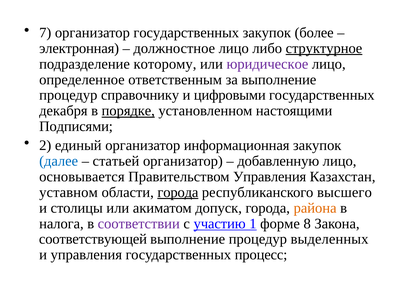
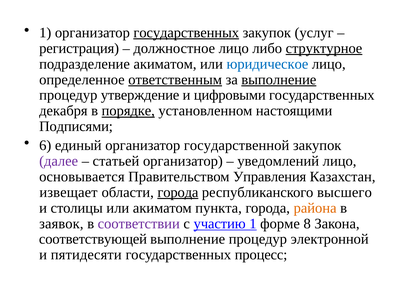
7 at (45, 33): 7 -> 1
государственных at (186, 33) underline: none -> present
более: более -> услуг
электронная: электронная -> регистрация
подразделение которому: которому -> акиматом
юридическое colour: purple -> blue
ответственным underline: none -> present
выполнение at (279, 80) underline: none -> present
справочнику: справочнику -> утверждение
2: 2 -> 6
информационная: информационная -> государственной
далее colour: blue -> purple
добавленную: добавленную -> уведомлений
уставном: уставном -> извещает
допуск: допуск -> пункта
налога: налога -> заявок
выделенных: выделенных -> электронной
и управления: управления -> пятидесяти
